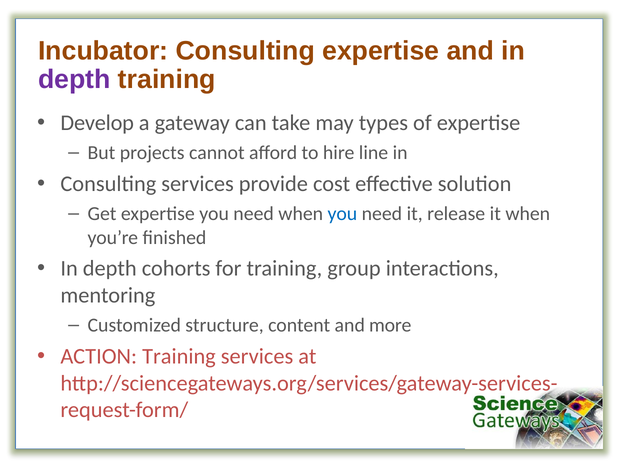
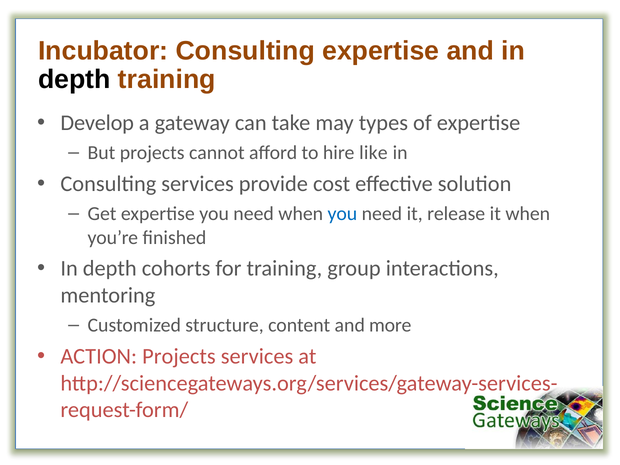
depth at (74, 80) colour: purple -> black
line: line -> like
ACTION Training: Training -> Projects
